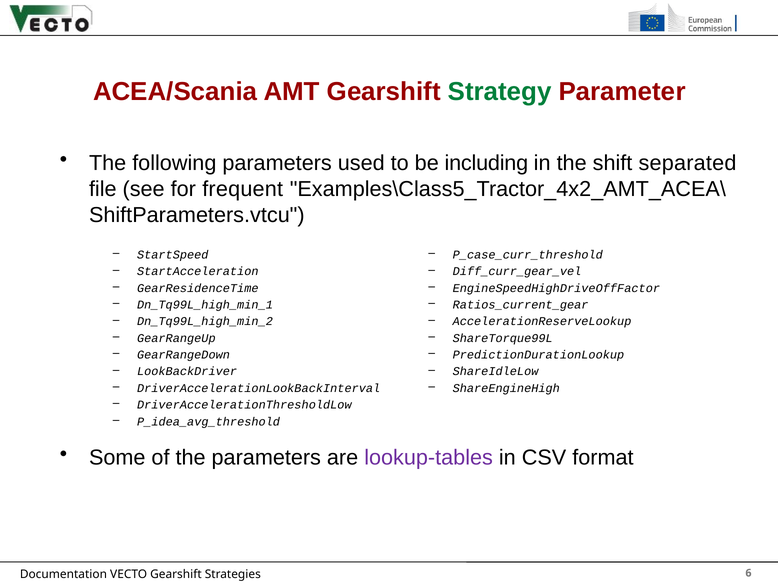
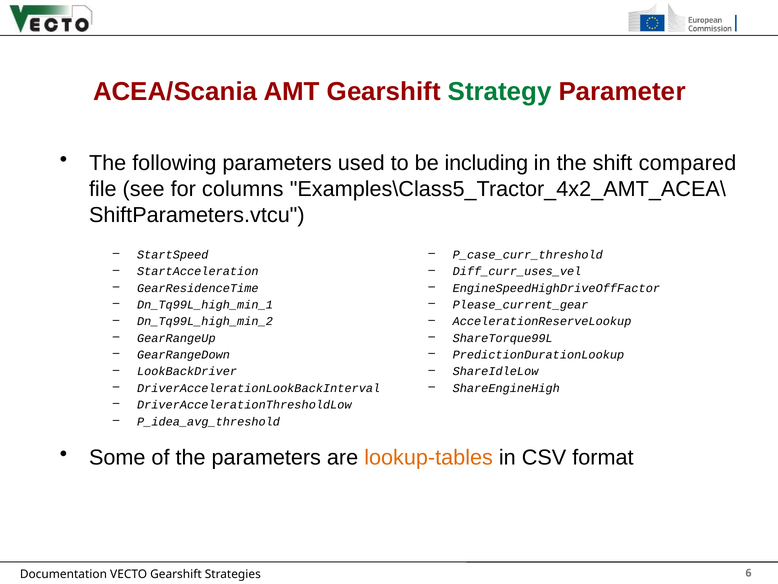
separated: separated -> compared
frequent: frequent -> columns
Diff_curr_gear_vel: Diff_curr_gear_vel -> Diff_curr_uses_vel
Ratios_current_gear: Ratios_current_gear -> Please_current_gear
lookup-tables colour: purple -> orange
